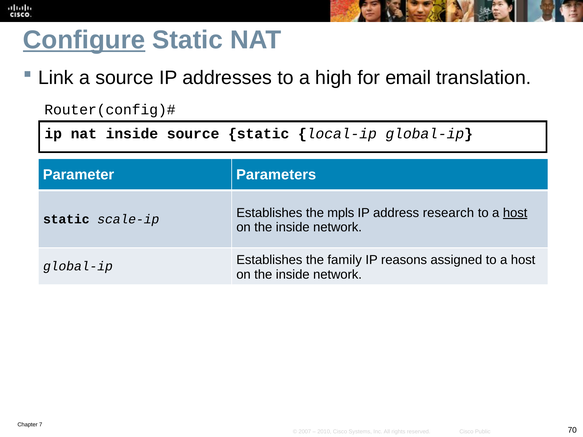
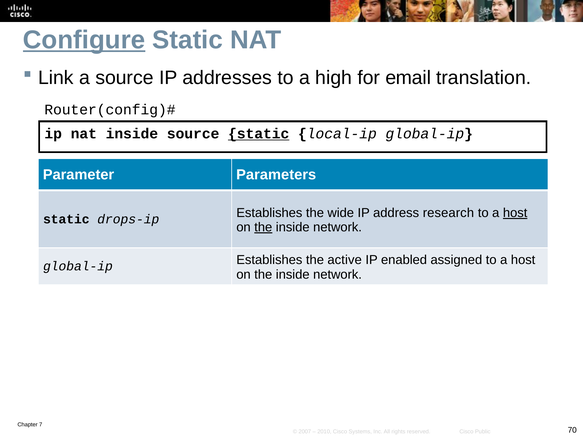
static at (259, 134) underline: none -> present
mpls: mpls -> wide
scale-ip: scale-ip -> drops-ip
the at (263, 227) underline: none -> present
family: family -> active
reasons: reasons -> enabled
